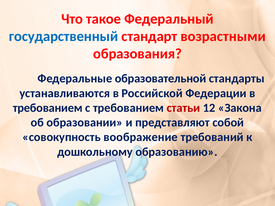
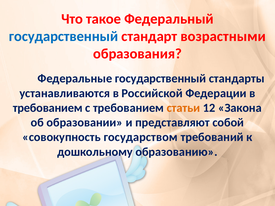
Федеральные образовательной: образовательной -> государственный
статьи colour: red -> orange
воображение: воображение -> государством
